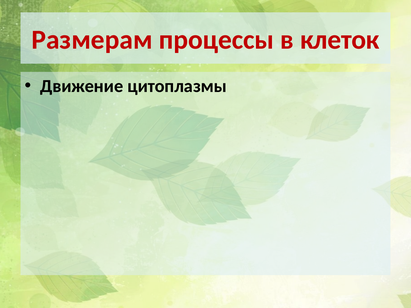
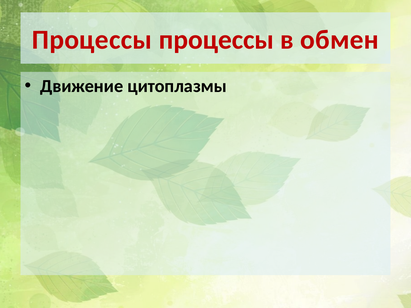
Размерам at (92, 40): Размерам -> Процессы
клеток: клеток -> обмен
